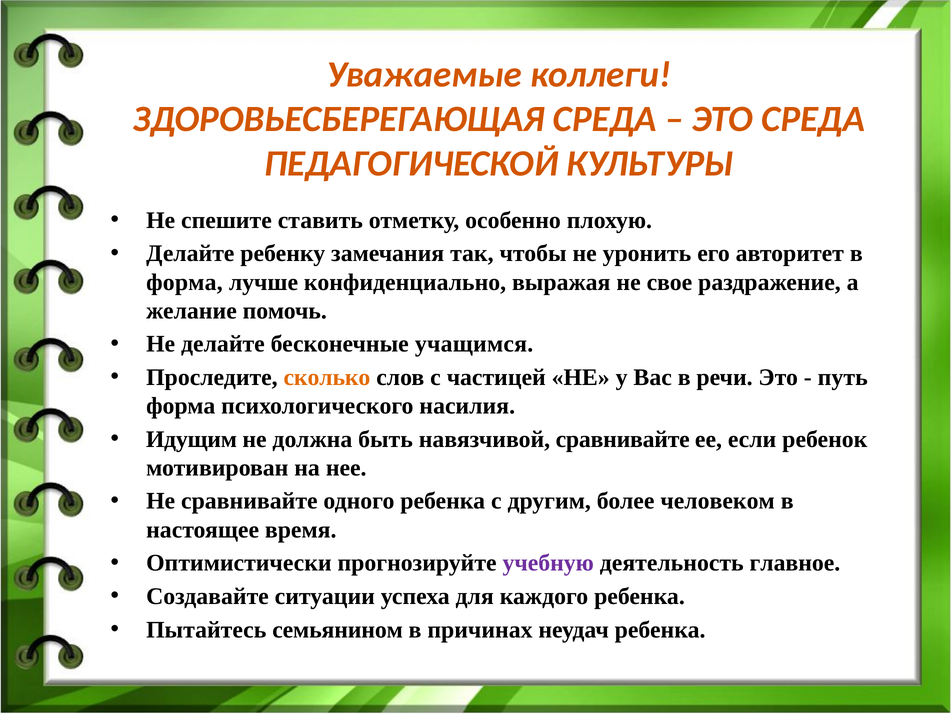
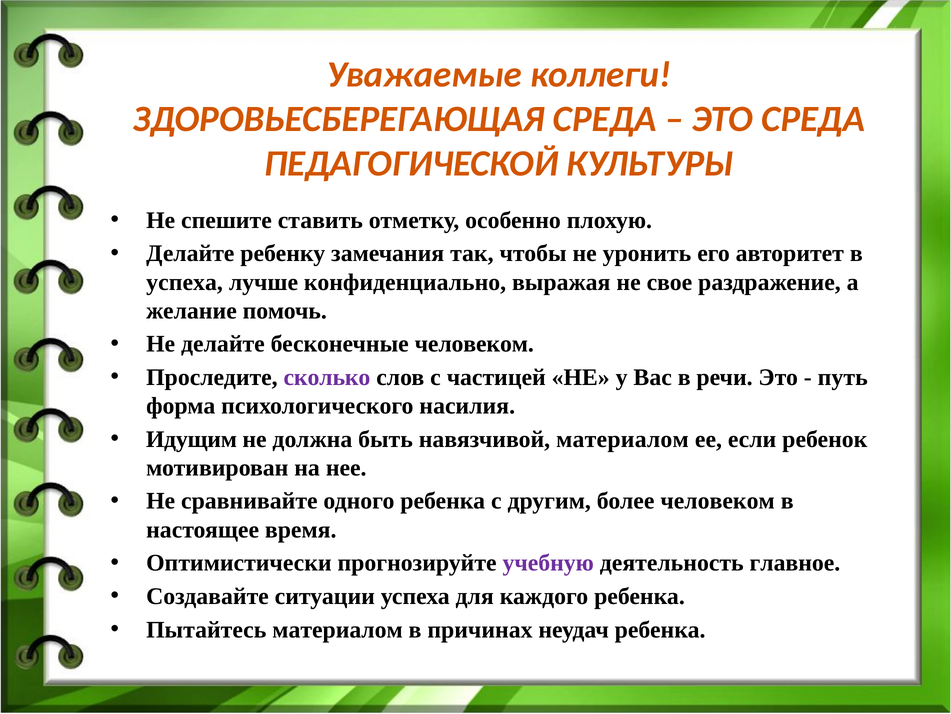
форма at (185, 282): форма -> успеха
бесконечные учащимся: учащимся -> человеком
сколько colour: orange -> purple
навязчивой сравнивайте: сравнивайте -> материалом
Пытайтесь семьянином: семьянином -> материалом
